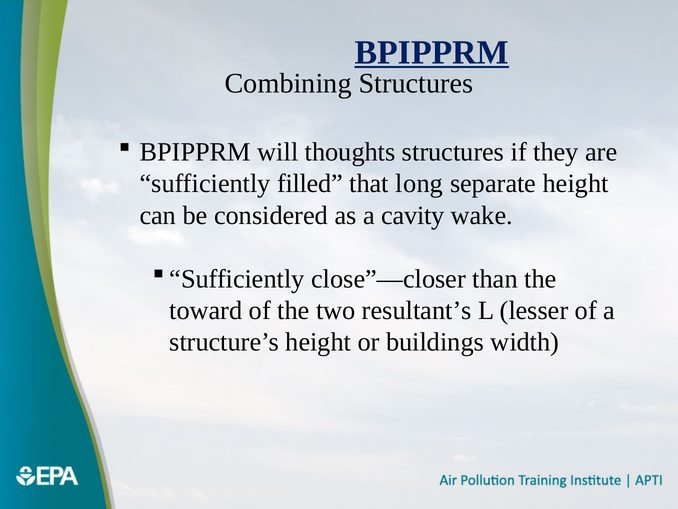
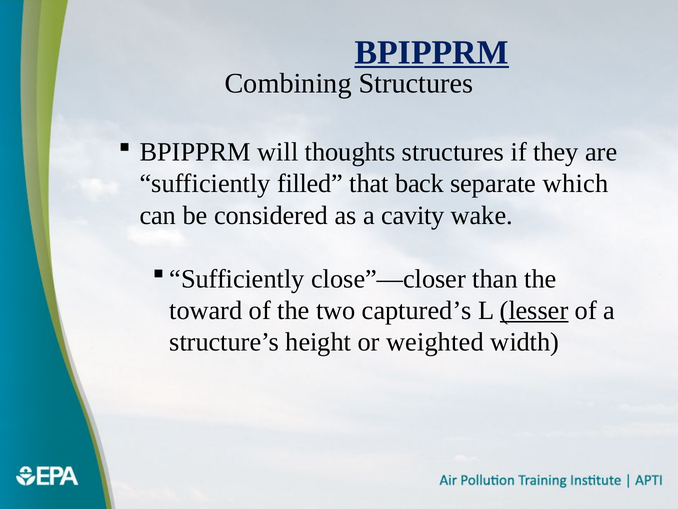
long: long -> back
separate height: height -> which
resultant’s: resultant’s -> captured’s
lesser underline: none -> present
buildings: buildings -> weighted
